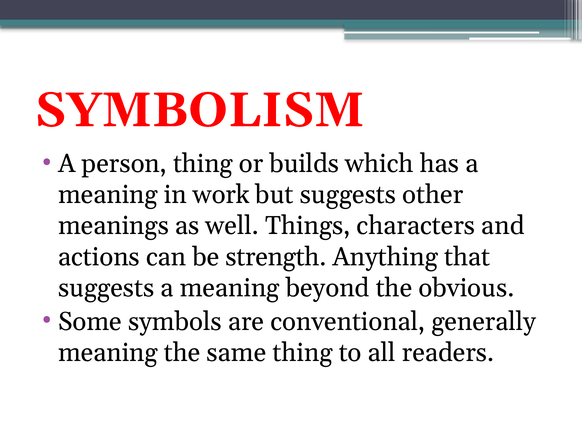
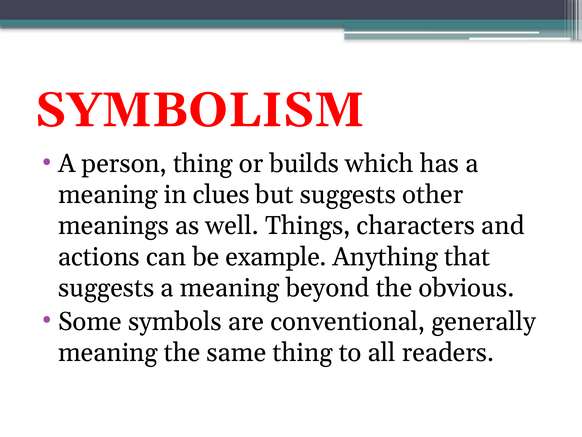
work: work -> clues
strength: strength -> example
